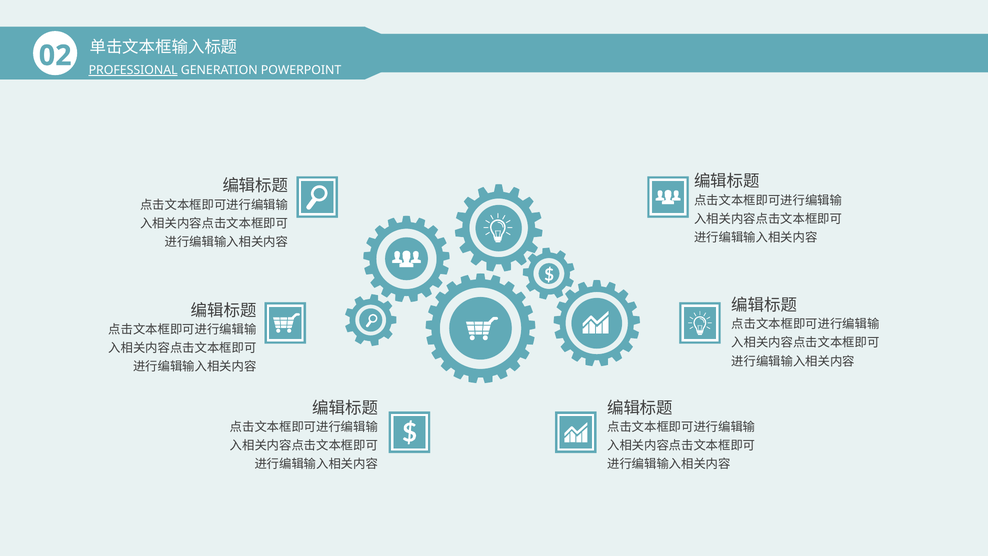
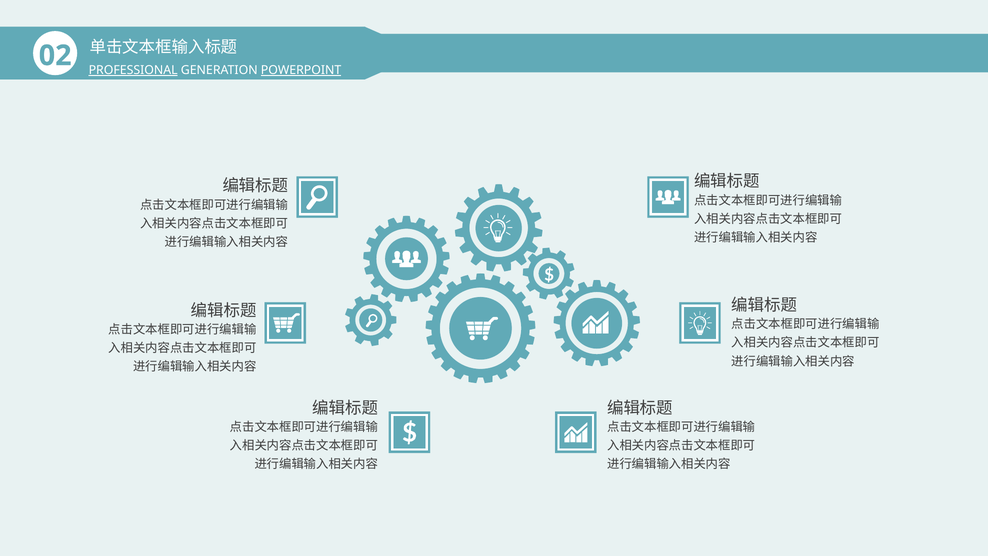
POWERPOINT underline: none -> present
